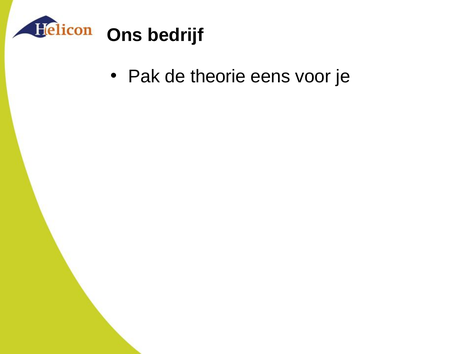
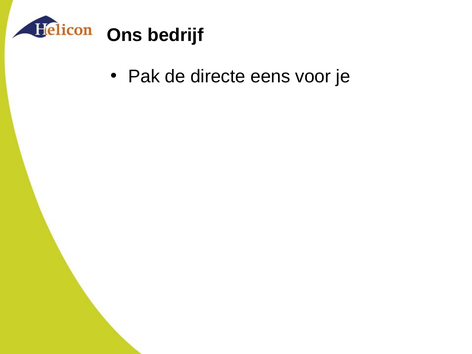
theorie: theorie -> directe
